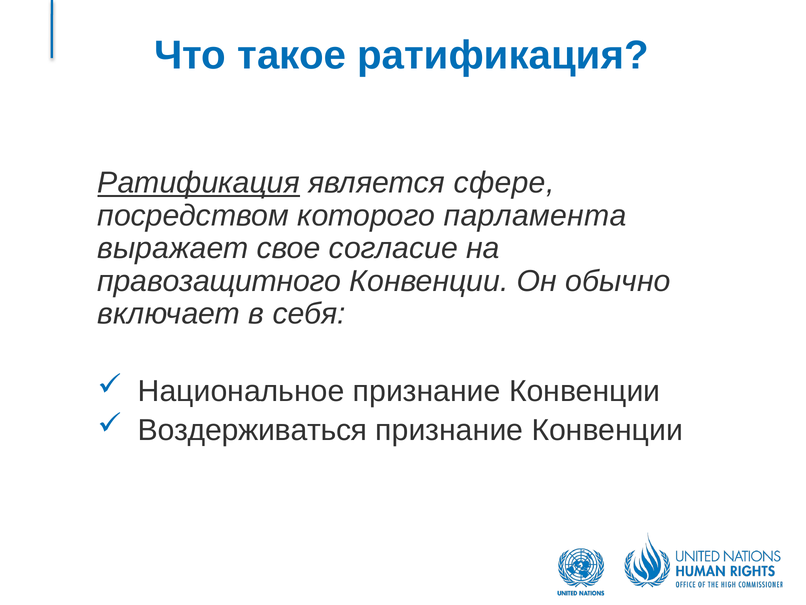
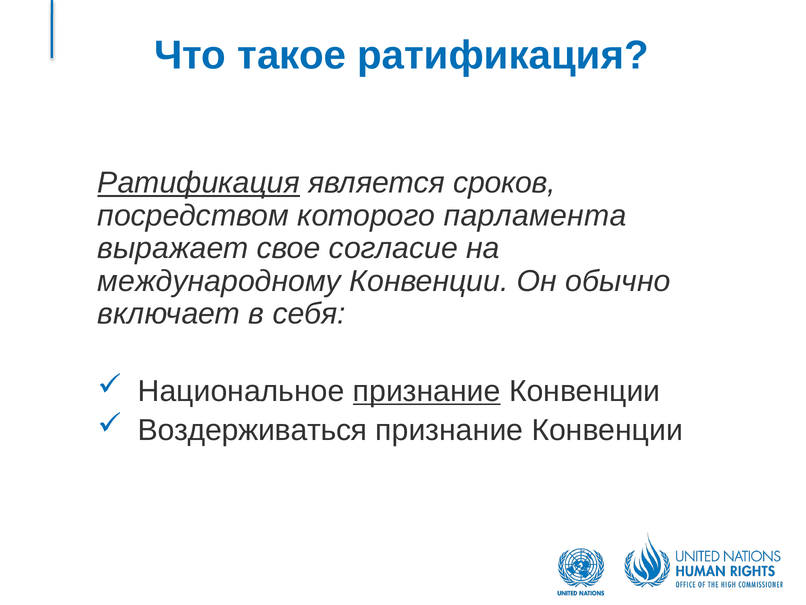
сфере: сфере -> сроков
правозащитного: правозащитного -> международному
признание at (427, 391) underline: none -> present
